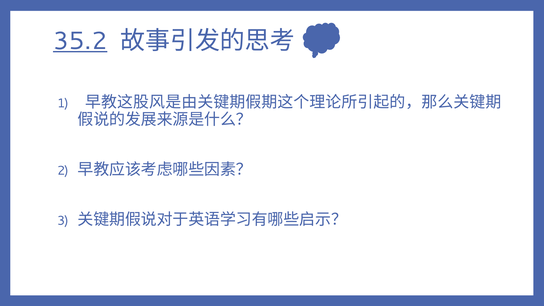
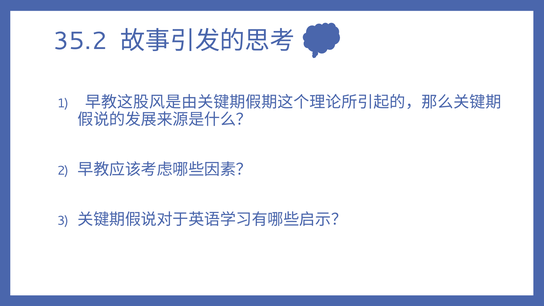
35.2 underline: present -> none
